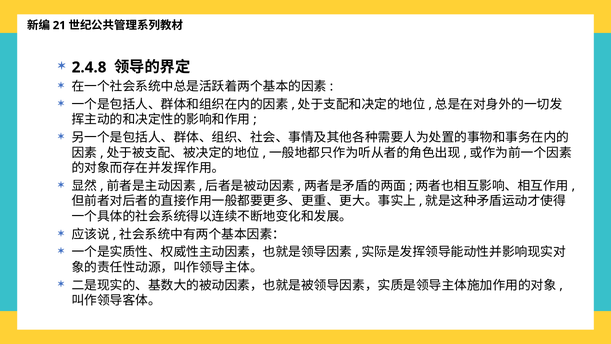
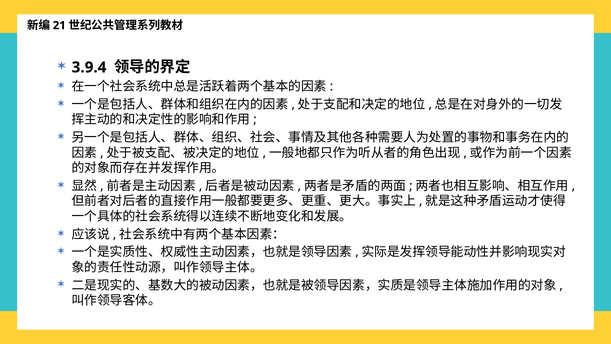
2.4.8: 2.4.8 -> 3.9.4
